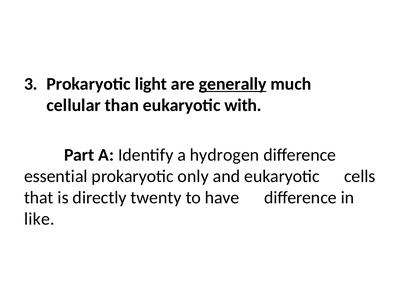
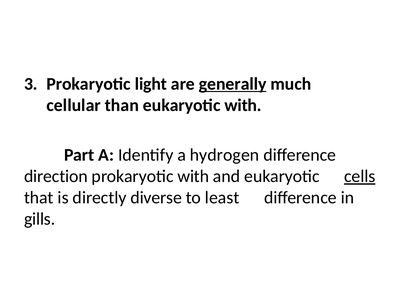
essential: essential -> direction
prokaryotic only: only -> with
cells underline: none -> present
twenty: twenty -> diverse
have: have -> least
like: like -> gills
